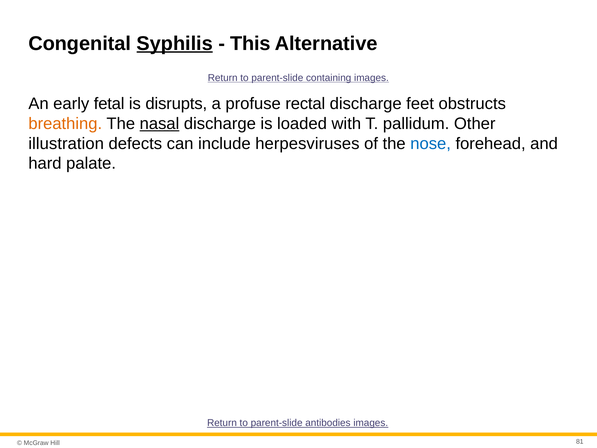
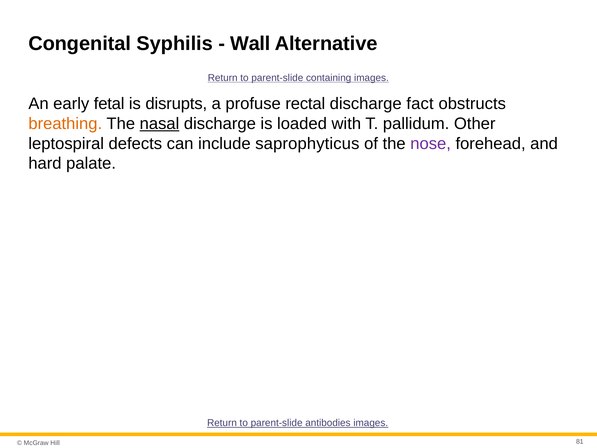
Syphilis underline: present -> none
This: This -> Wall
feet: feet -> fact
illustration: illustration -> leptospiral
herpesviruses: herpesviruses -> saprophyticus
nose colour: blue -> purple
